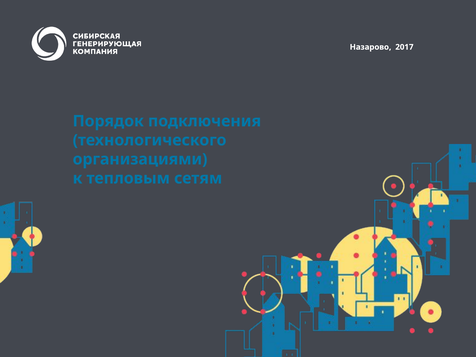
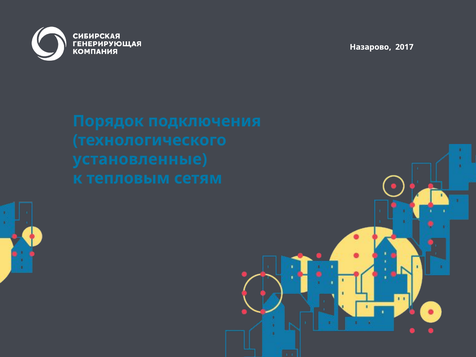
организациями: организациями -> установленные
